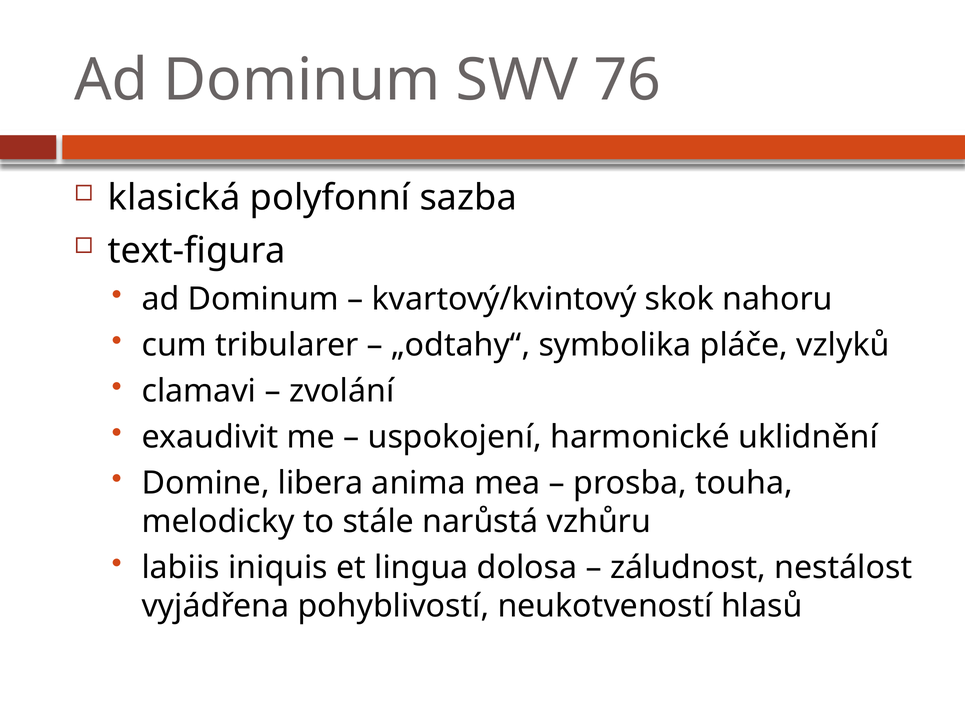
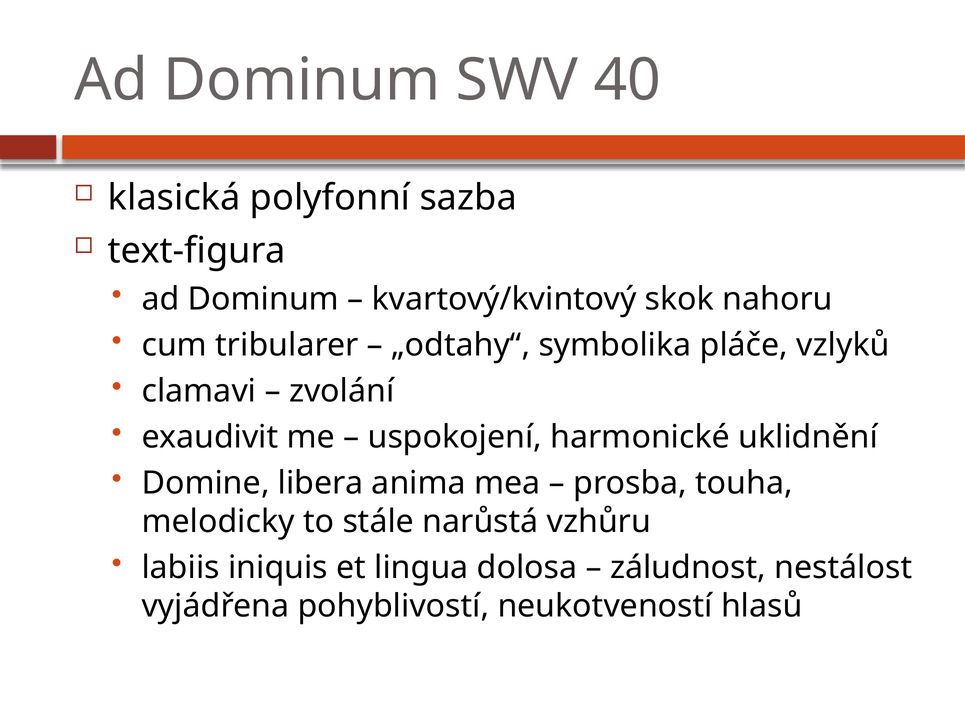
76: 76 -> 40
